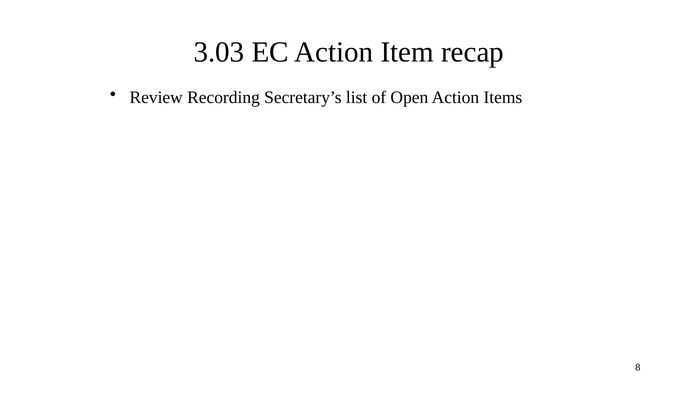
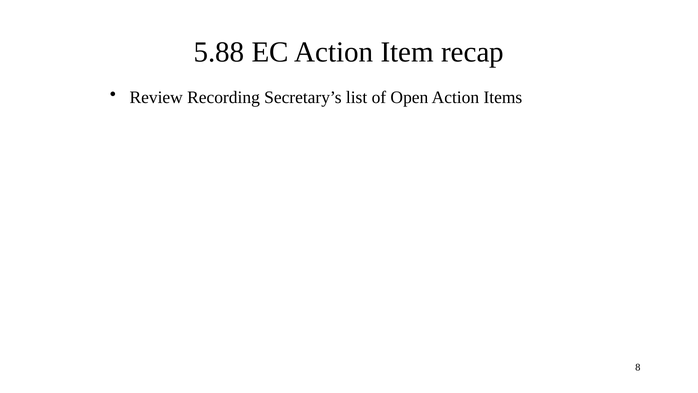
3.03: 3.03 -> 5.88
